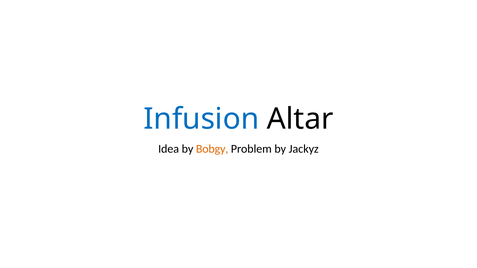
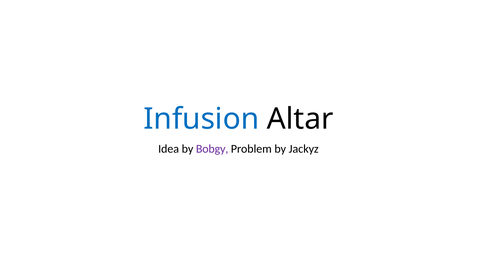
Bobgy colour: orange -> purple
